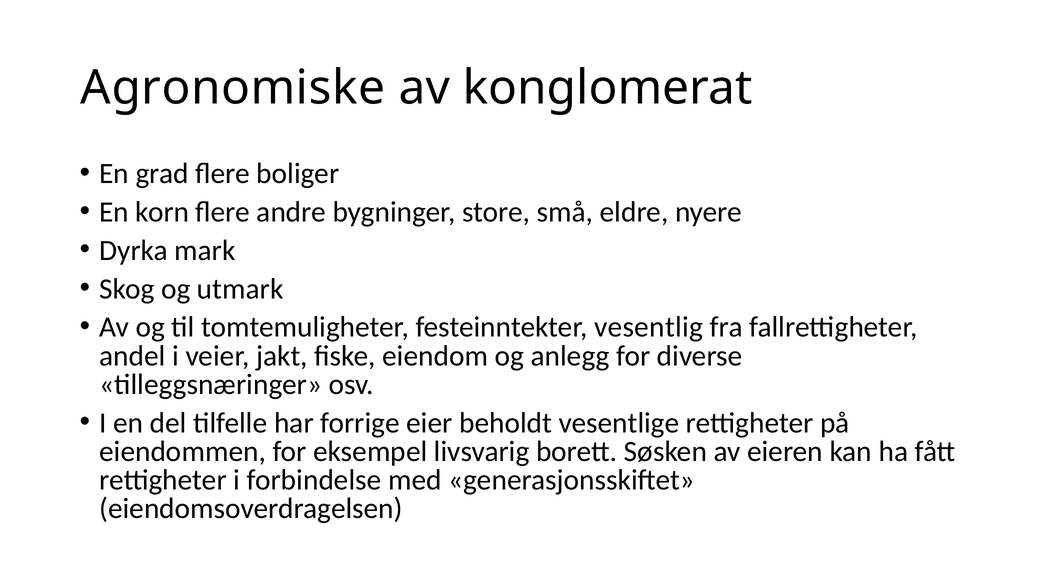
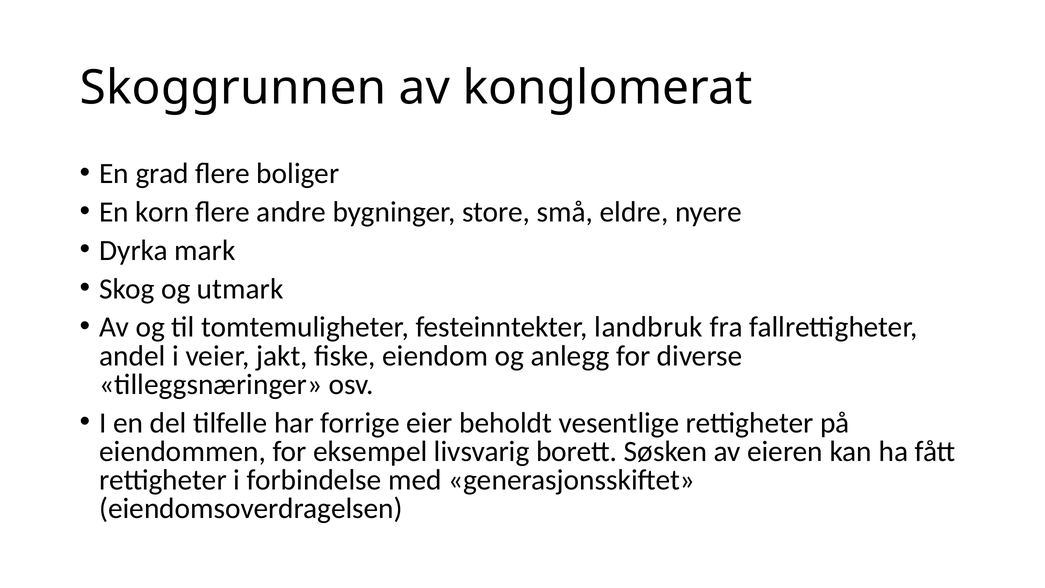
Agronomiske: Agronomiske -> Skoggrunnen
vesentlig: vesentlig -> landbruk
